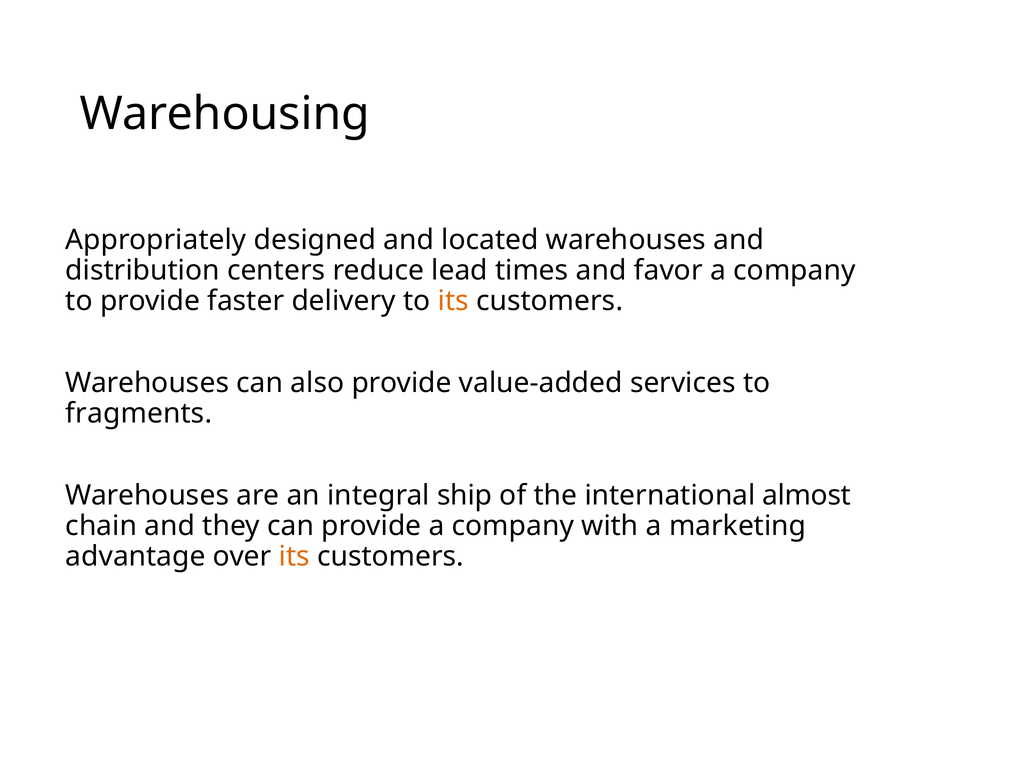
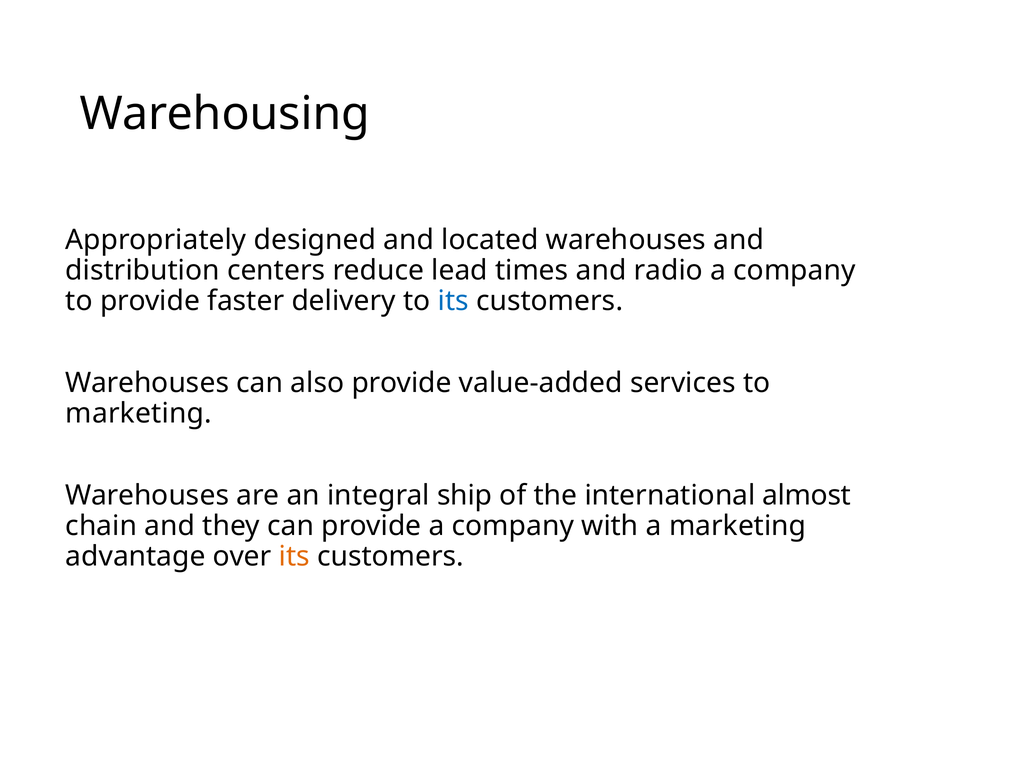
favor: favor -> radio
its at (453, 301) colour: orange -> blue
fragments at (139, 413): fragments -> marketing
